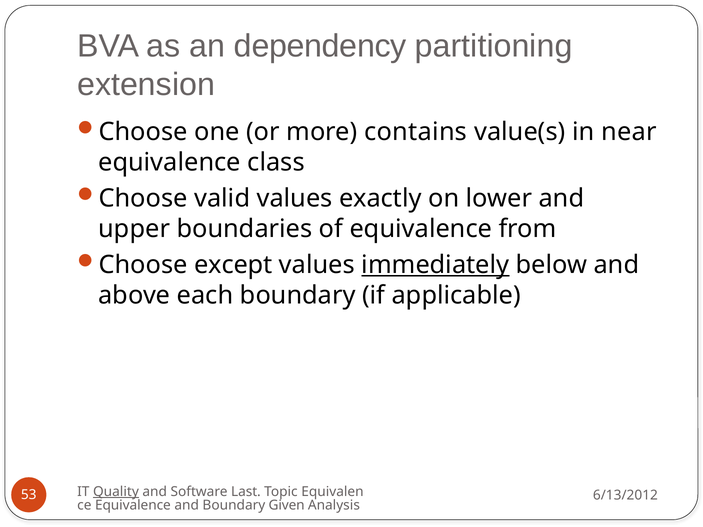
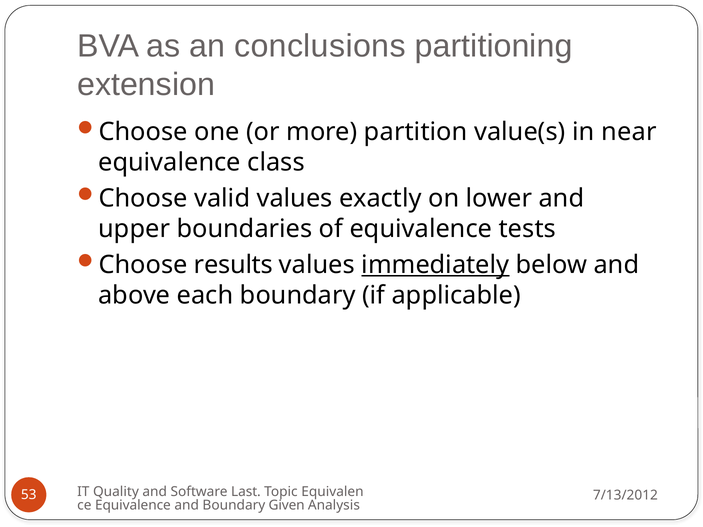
dependency: dependency -> conclusions
contains: contains -> partition
from: from -> tests
except: except -> results
Quality underline: present -> none
6/13/2012: 6/13/2012 -> 7/13/2012
